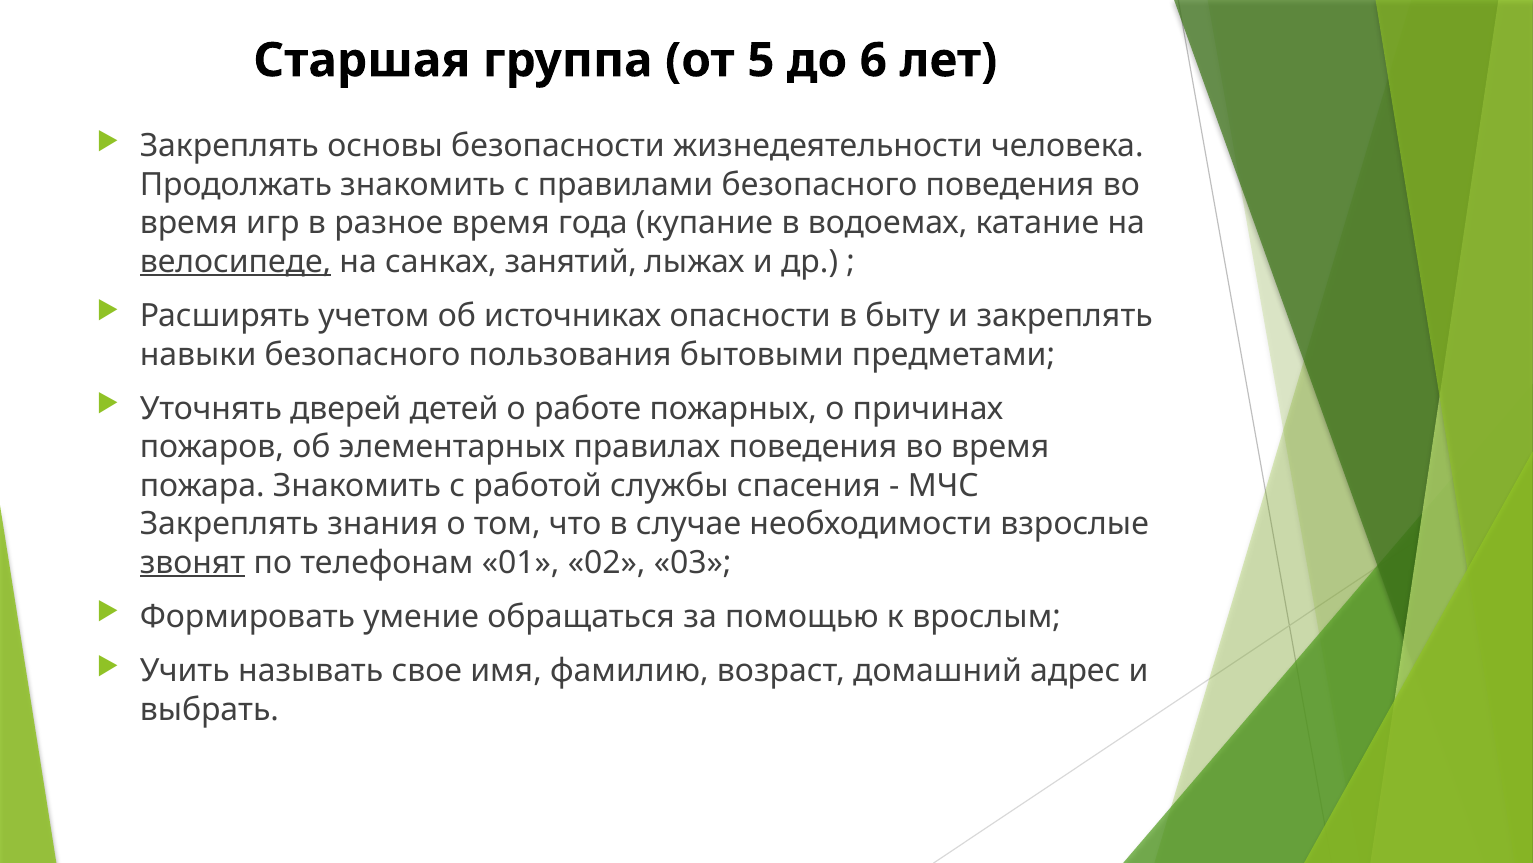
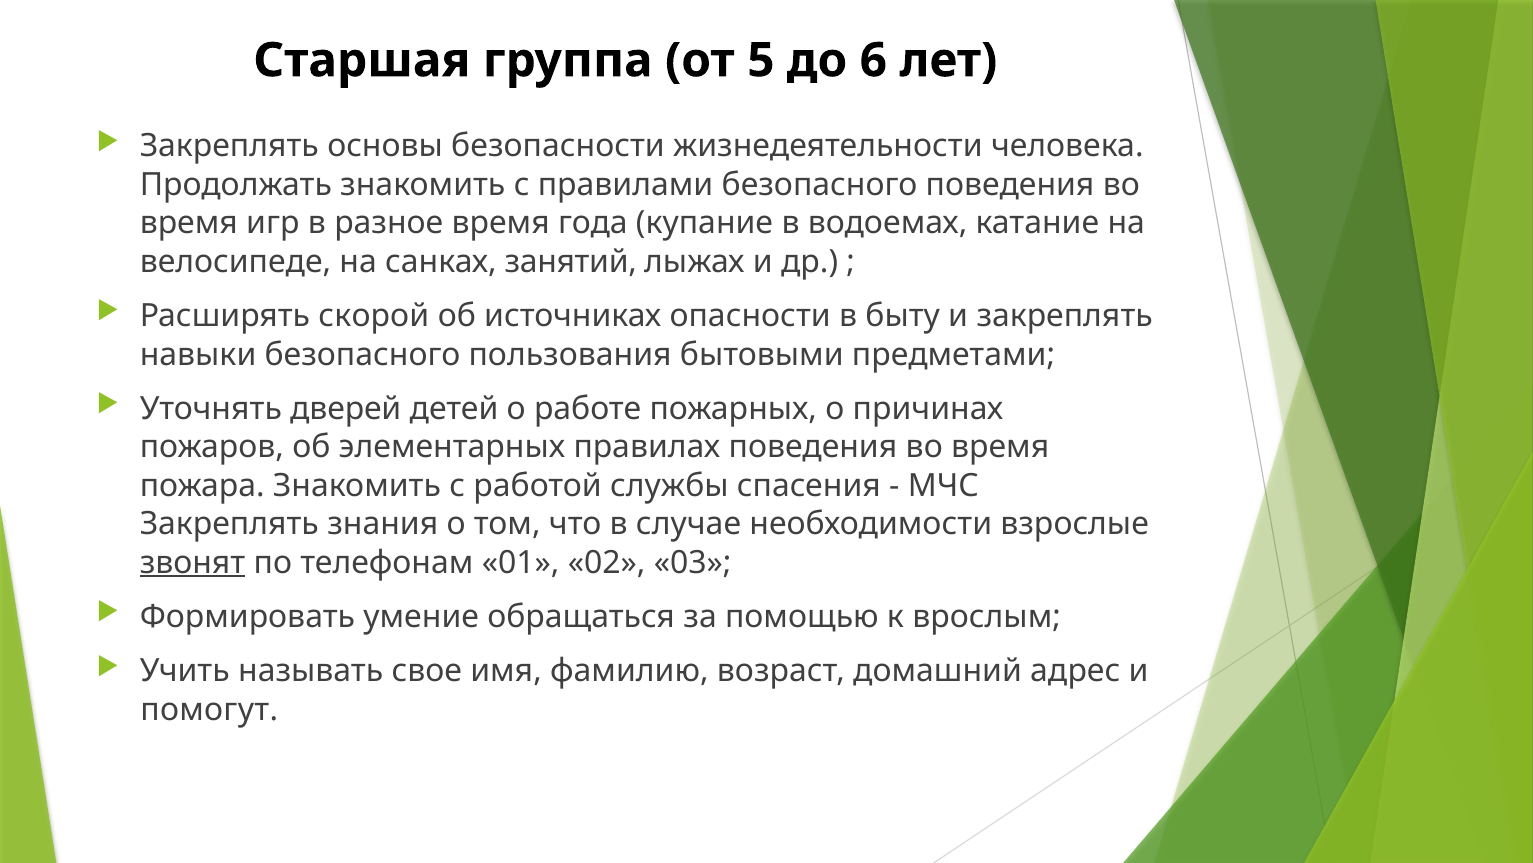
велосипеде underline: present -> none
учетом: учетом -> скорой
выбрать: выбрать -> помогут
